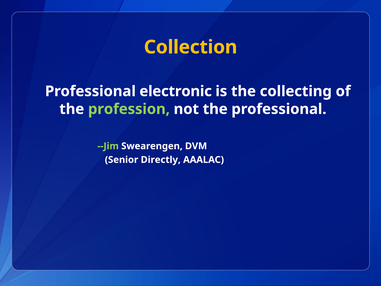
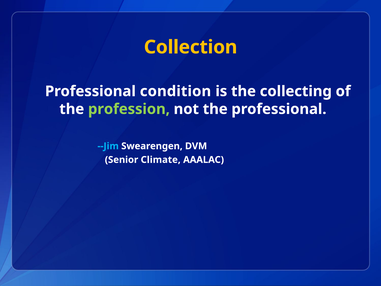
electronic: electronic -> condition
--Jim colour: light green -> light blue
Directly: Directly -> Climate
